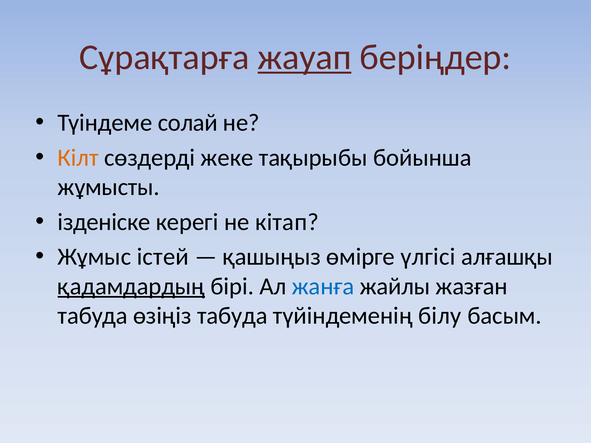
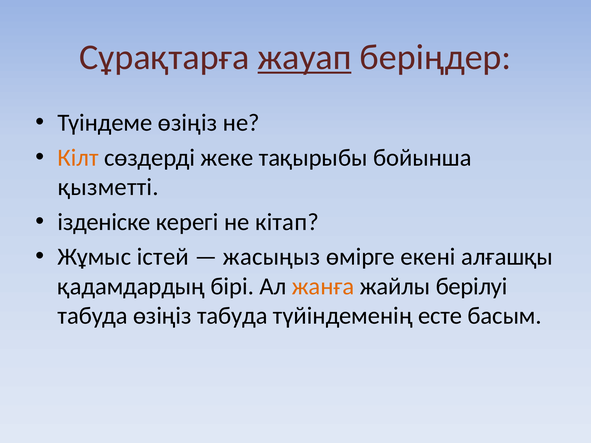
Түіндеме солай: солай -> өзіңіз
жұмысты: жұмысты -> қызметті
қашыңыз: қашыңыз -> жасыңыз
үлгісі: үлгісі -> екені
қадамдардың underline: present -> none
жанға colour: blue -> orange
жазған: жазған -> берілуі
білу: білу -> есте
